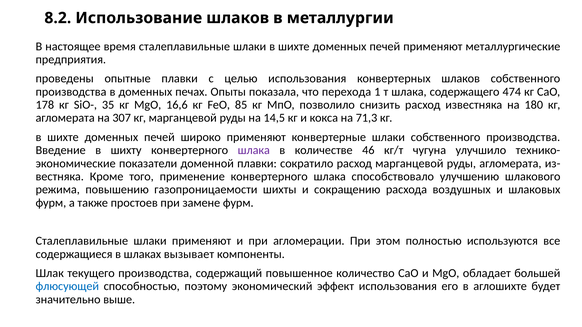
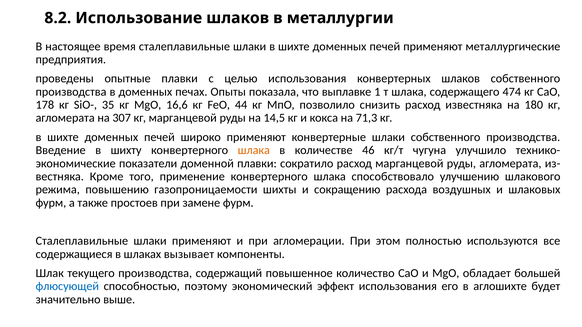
перехода: перехода -> выплавке
85: 85 -> 44
шлака at (254, 150) colour: purple -> orange
